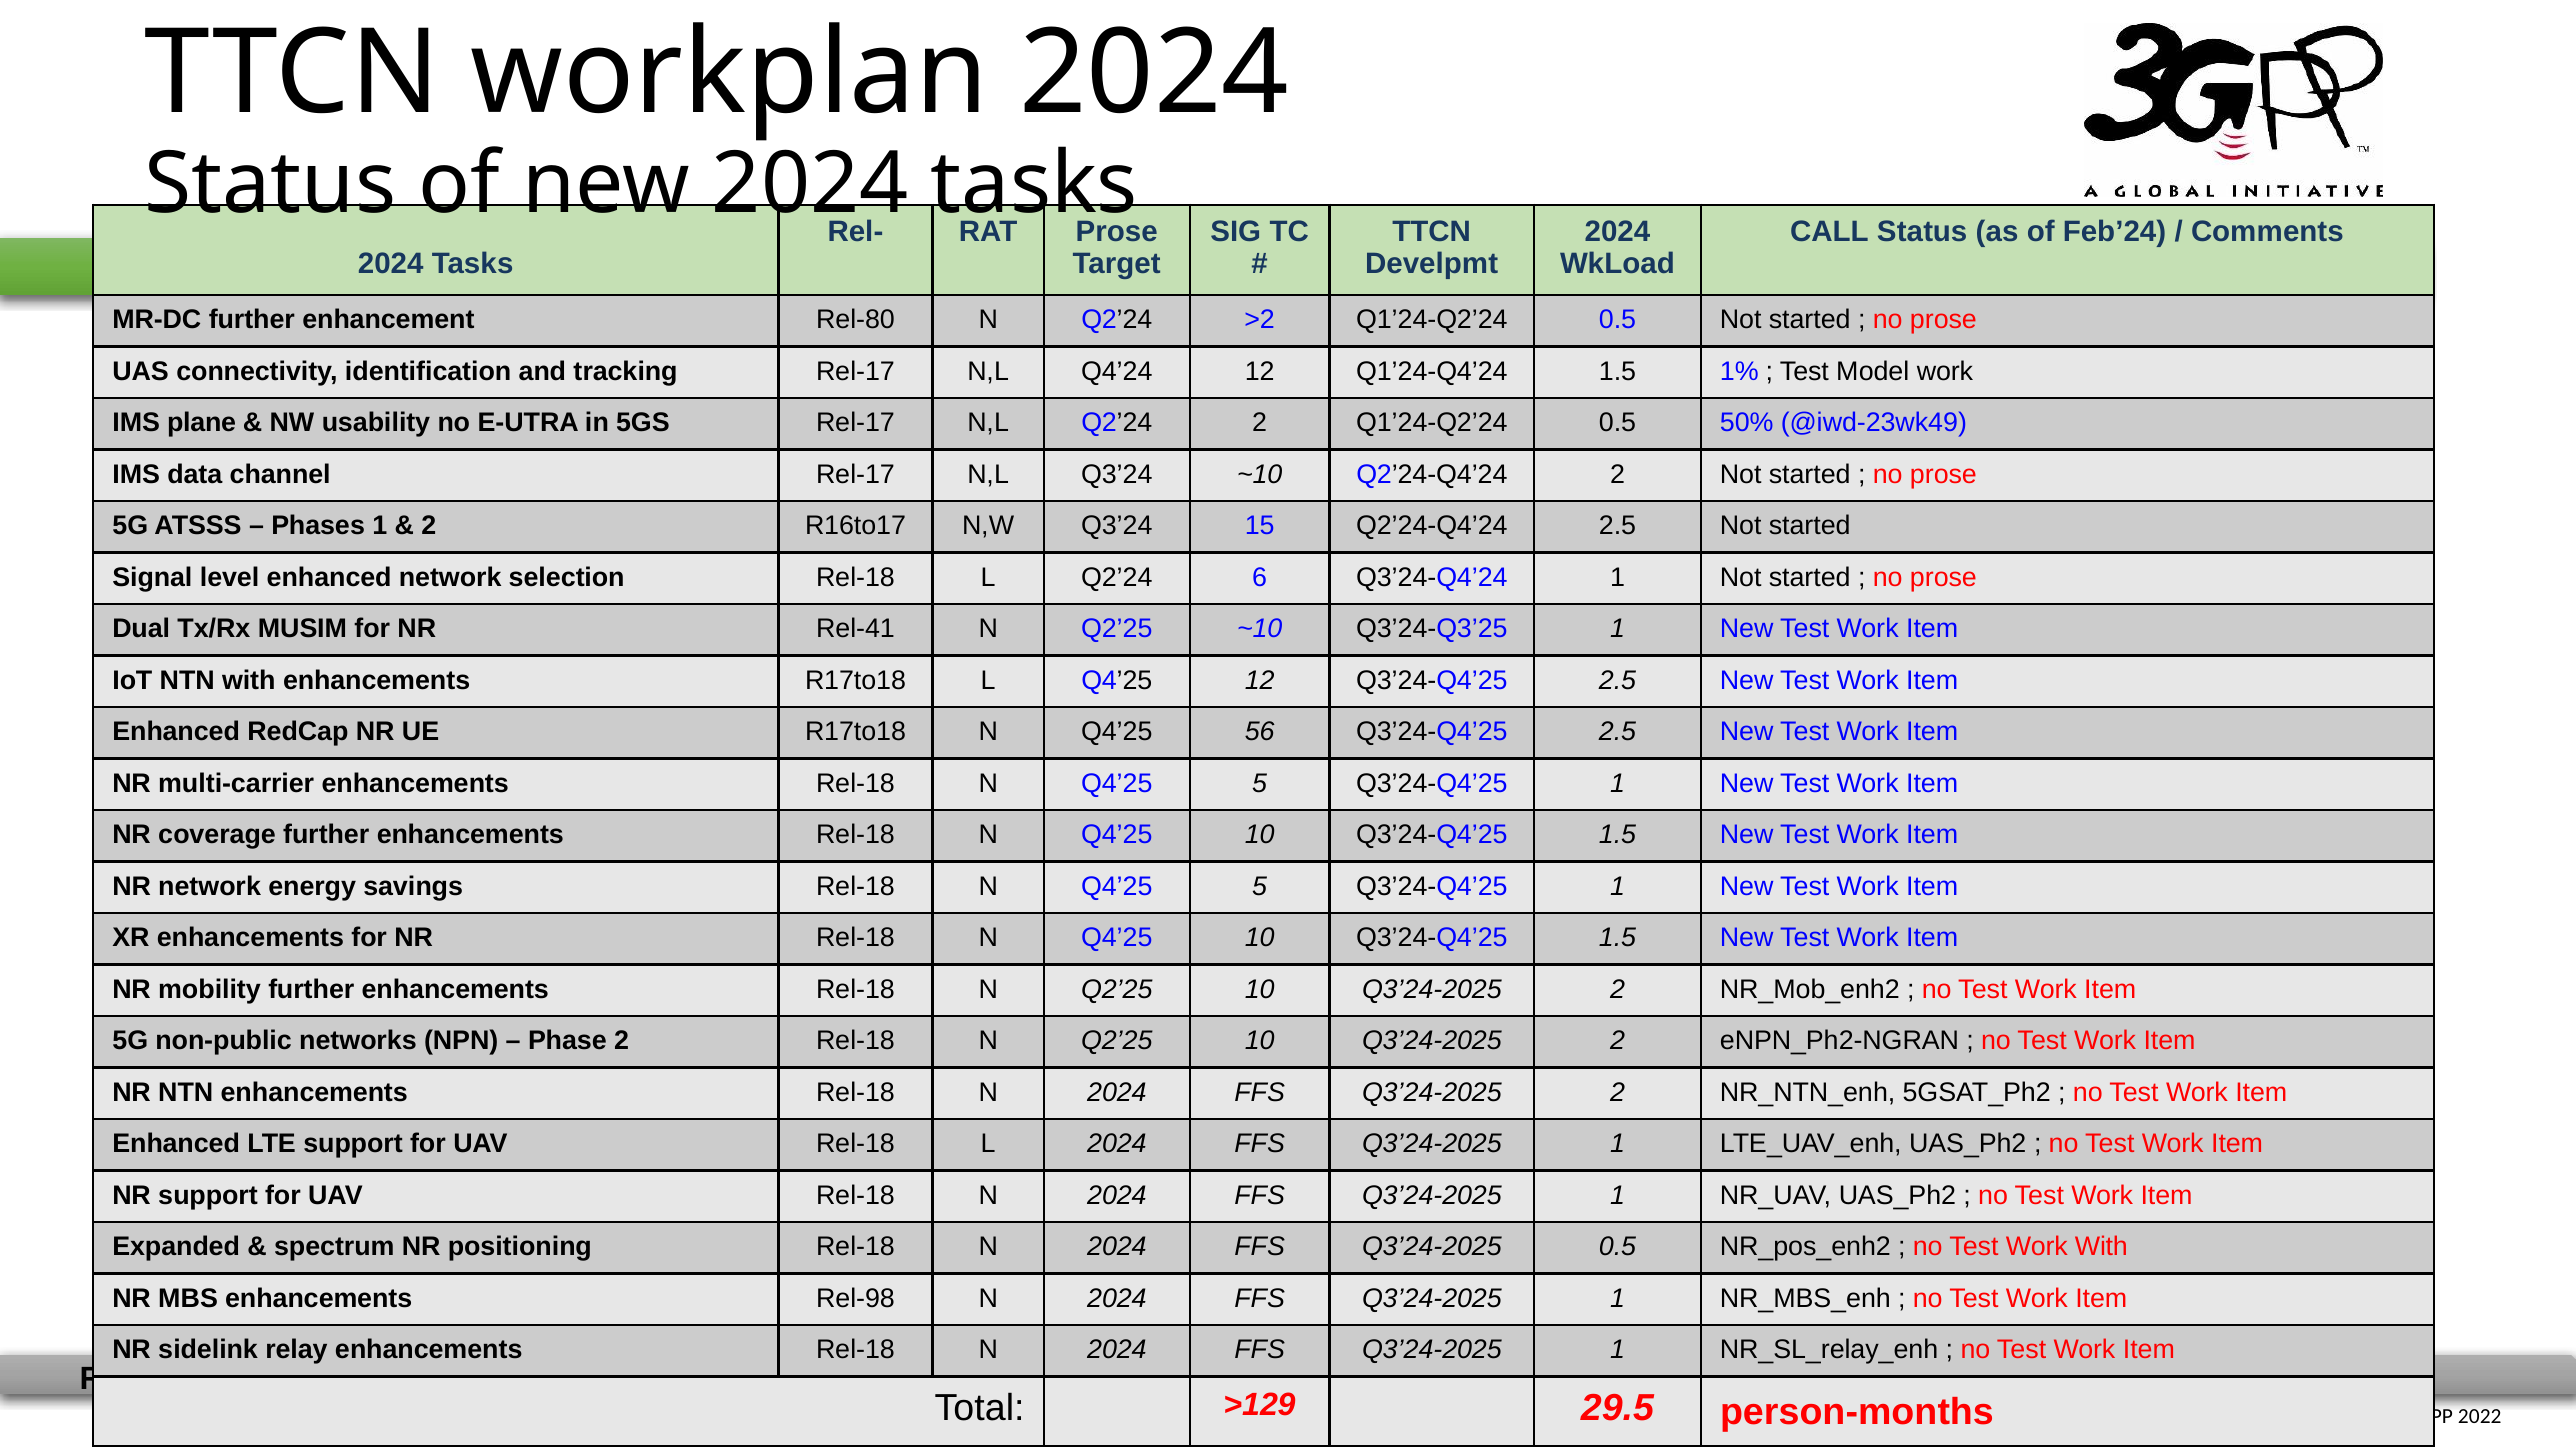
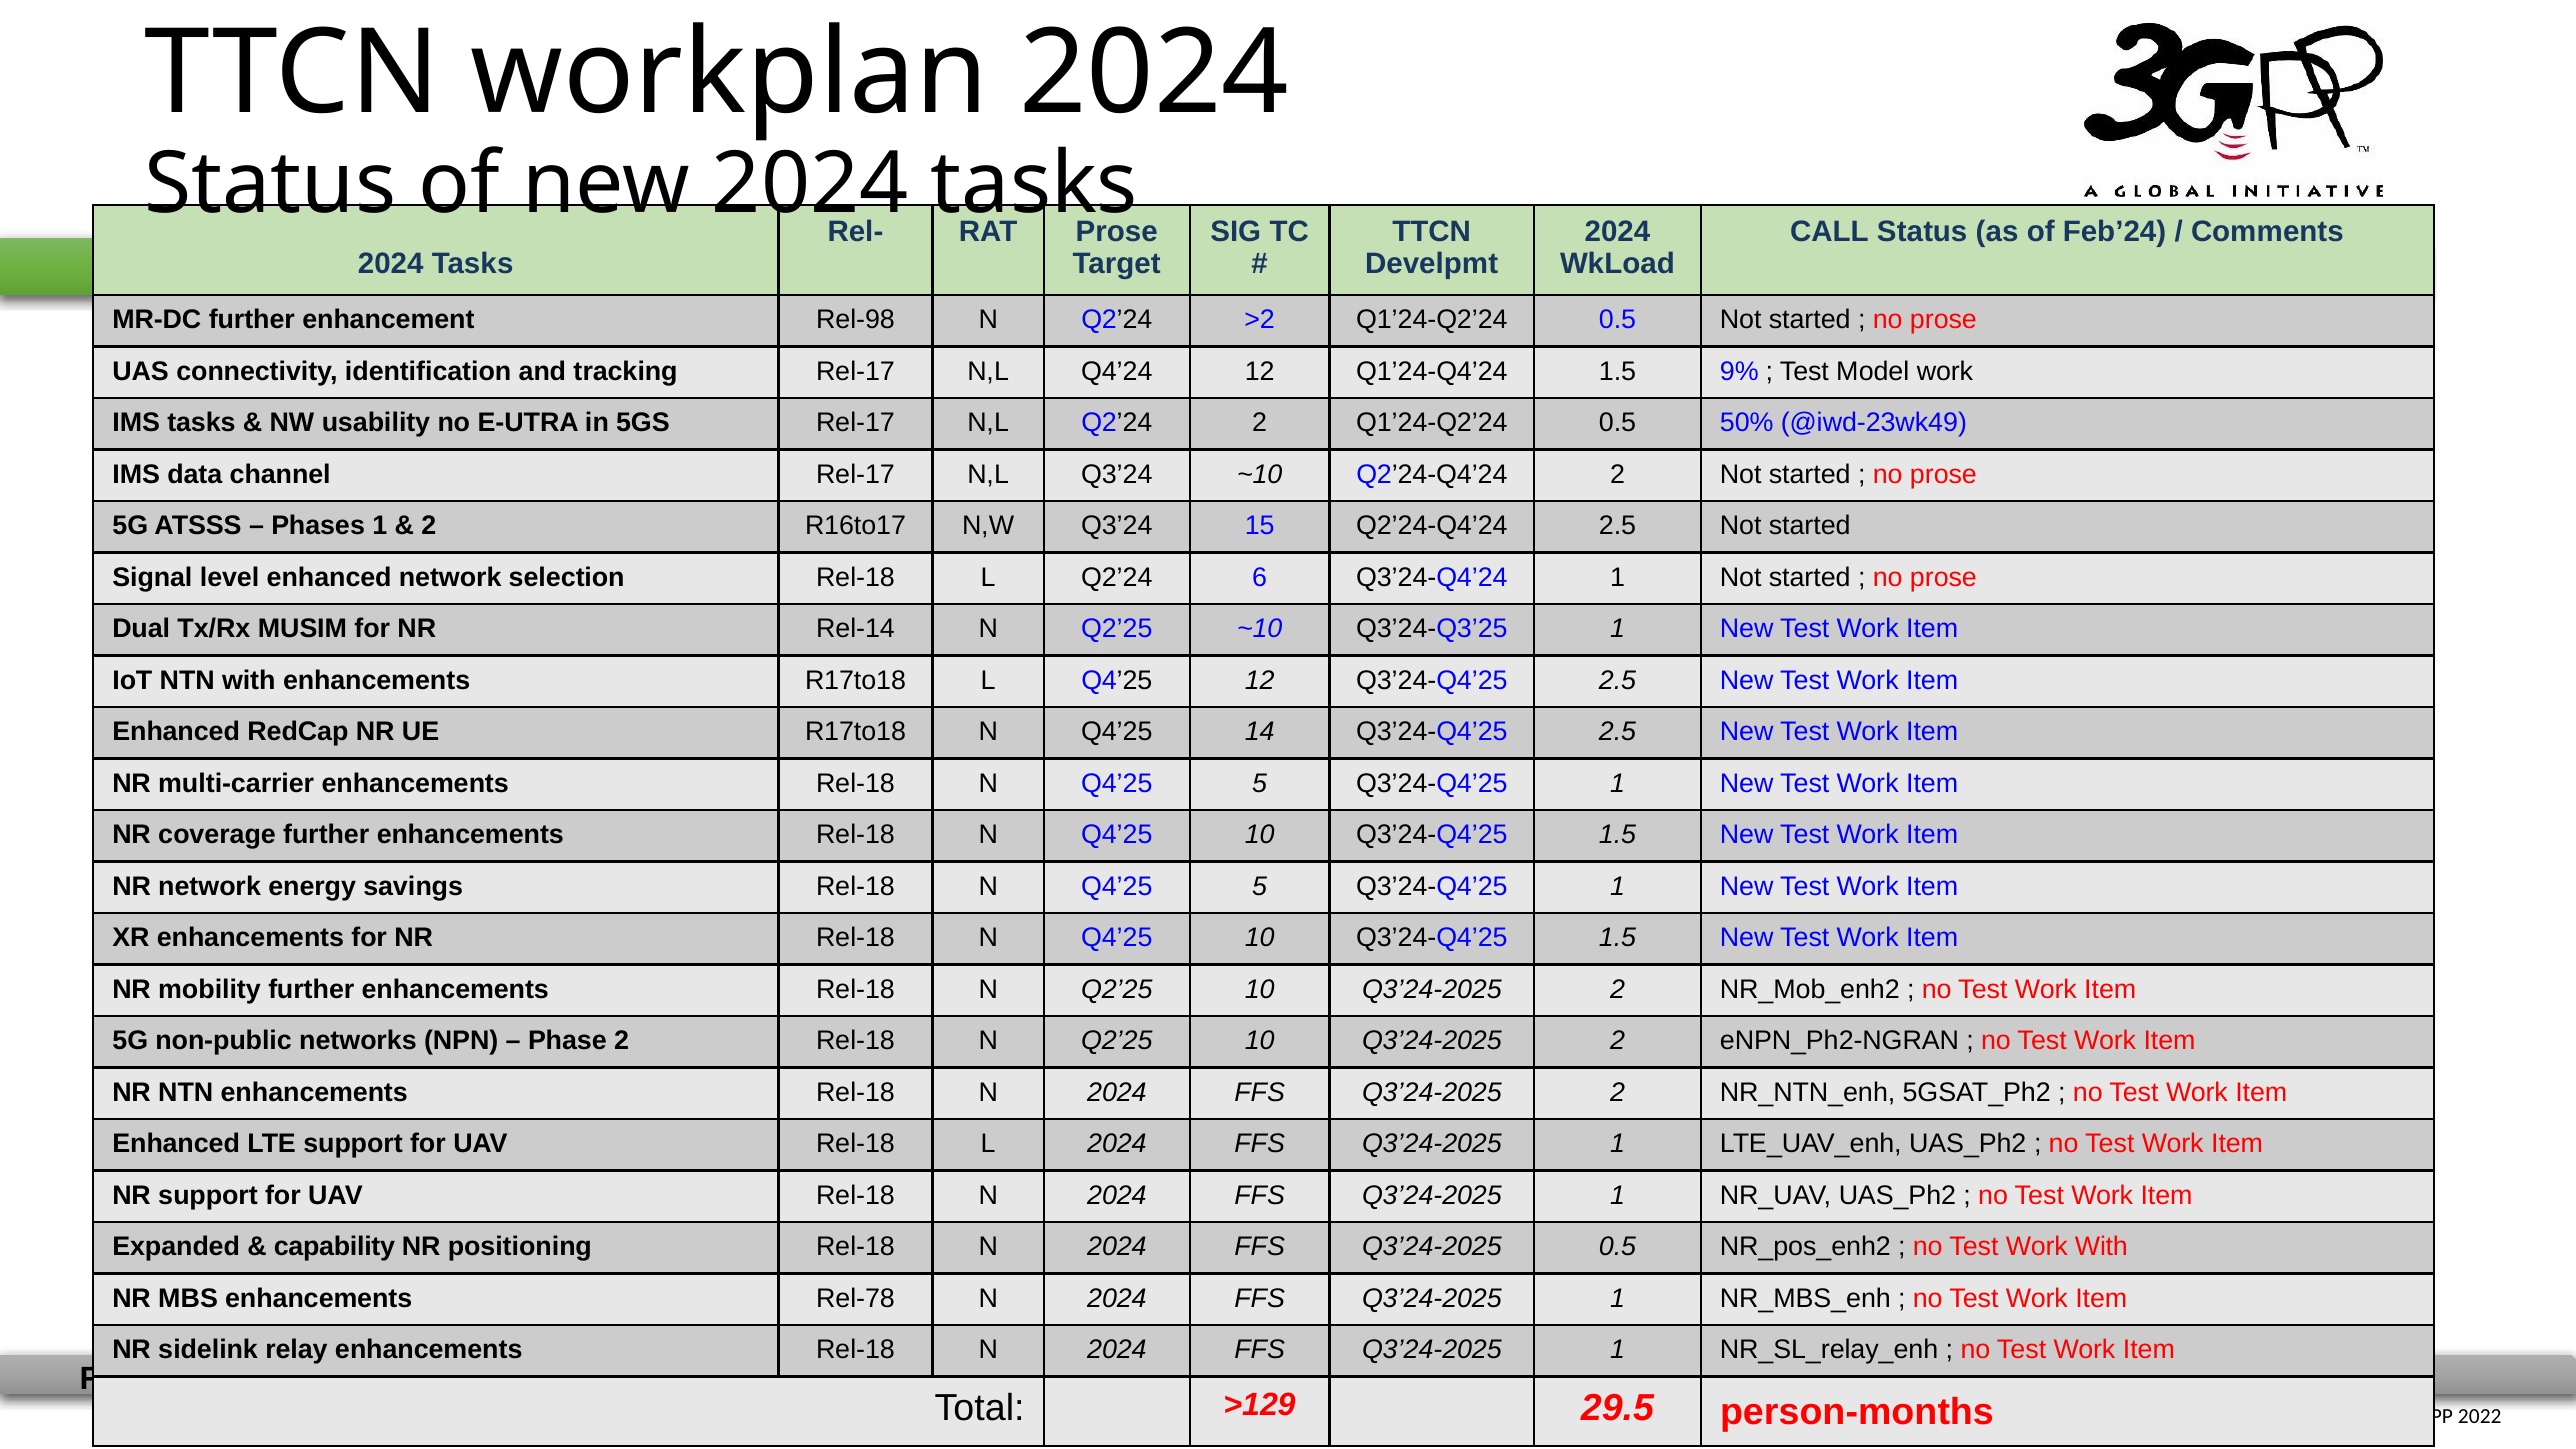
Rel-80: Rel-80 -> Rel-98
1%: 1% -> 9%
IMS plane: plane -> tasks
Rel-41: Rel-41 -> Rel-14
56: 56 -> 14
spectrum: spectrum -> capability
Rel-98: Rel-98 -> Rel-78
